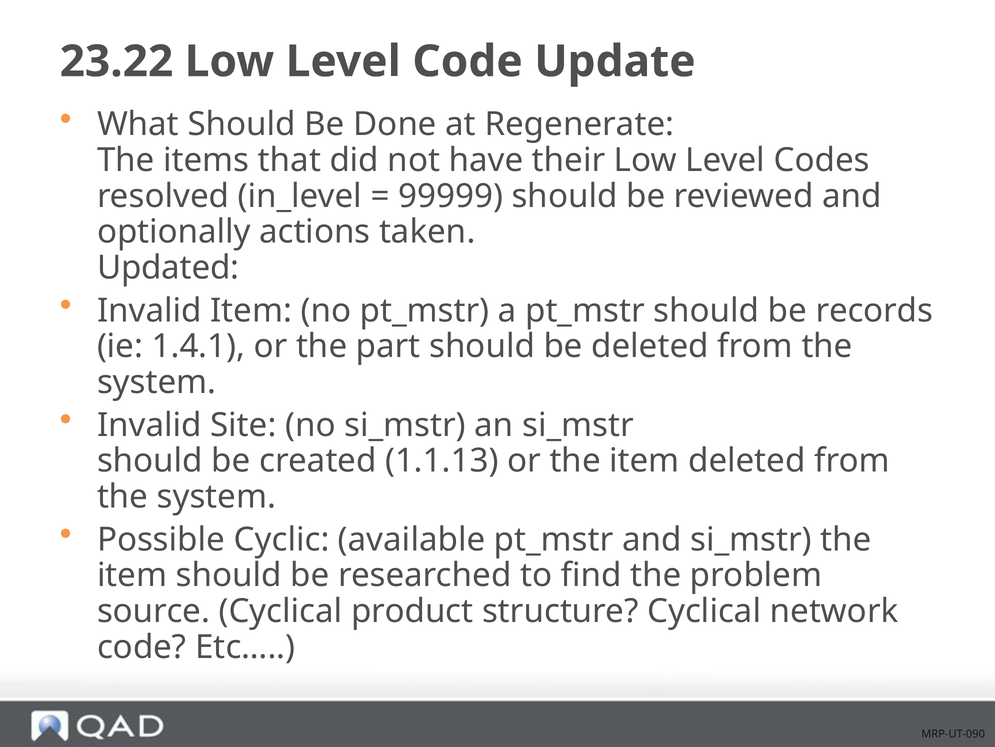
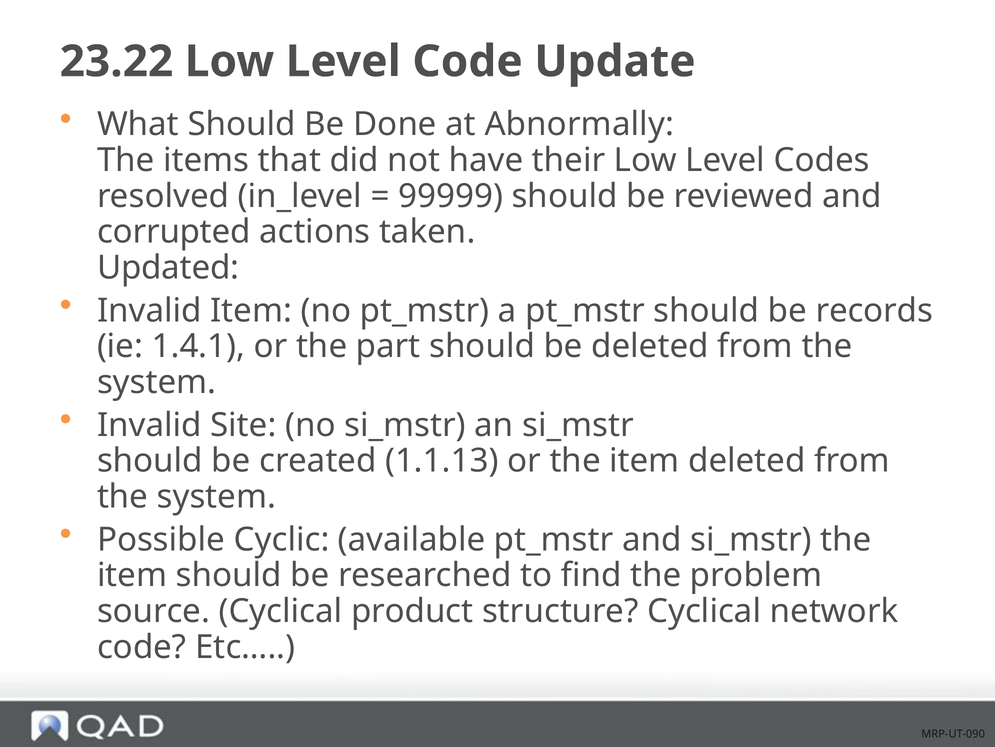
Regenerate: Regenerate -> Abnormally
optionally: optionally -> corrupted
